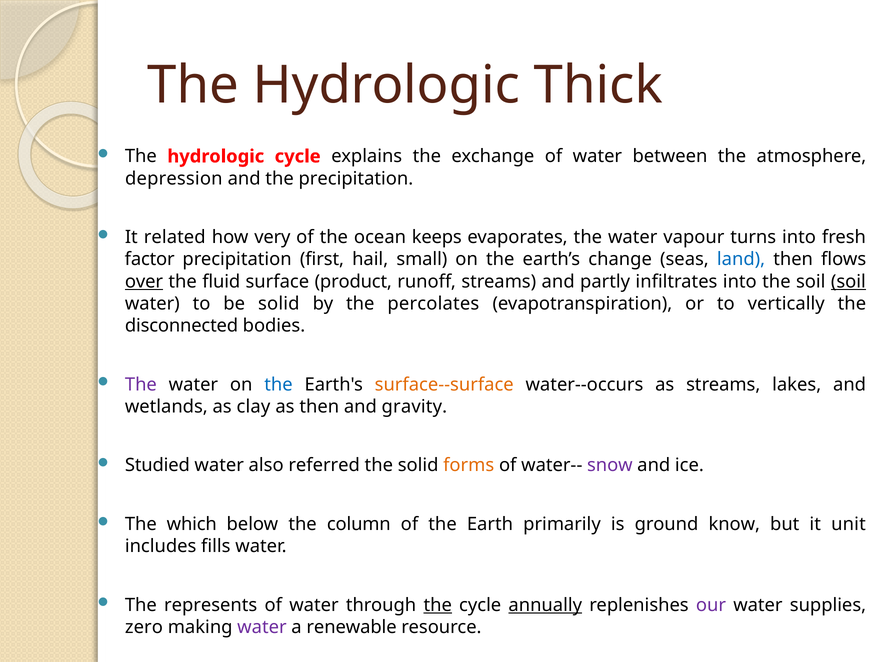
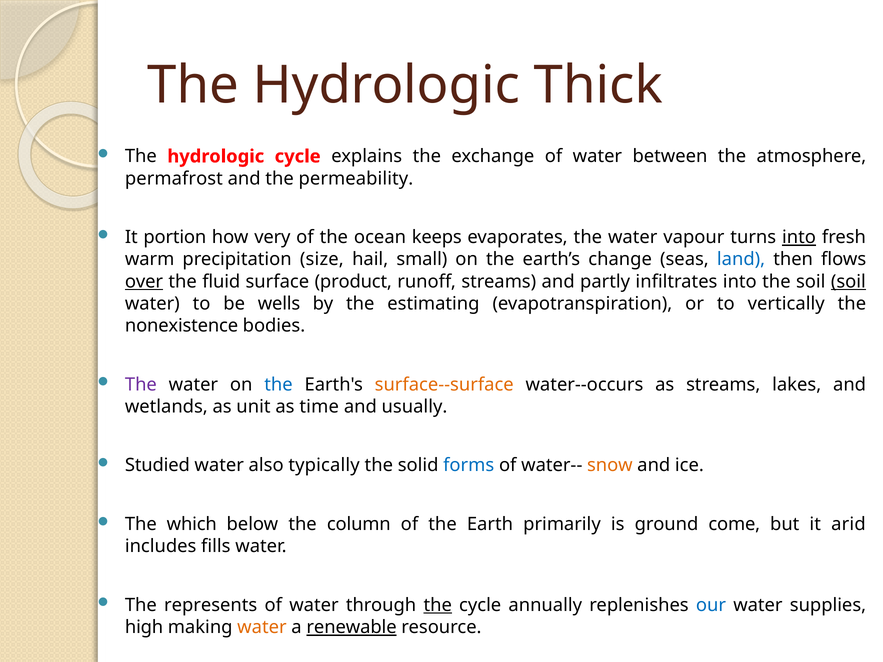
depression: depression -> permafrost
the precipitation: precipitation -> permeability
related: related -> portion
into at (799, 237) underline: none -> present
factor: factor -> warm
first: first -> size
be solid: solid -> wells
percolates: percolates -> estimating
disconnected: disconnected -> nonexistence
clay: clay -> unit
as then: then -> time
gravity: gravity -> usually
referred: referred -> typically
forms colour: orange -> blue
snow colour: purple -> orange
know: know -> come
unit: unit -> arid
annually underline: present -> none
our colour: purple -> blue
zero: zero -> high
water at (262, 628) colour: purple -> orange
renewable underline: none -> present
